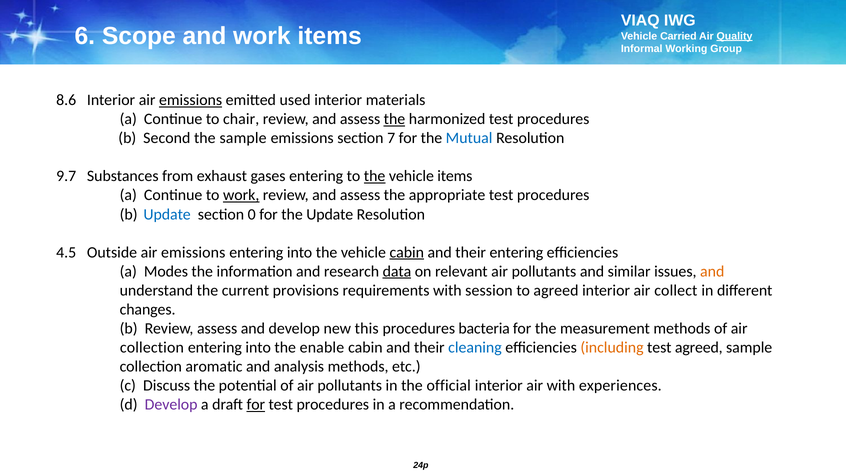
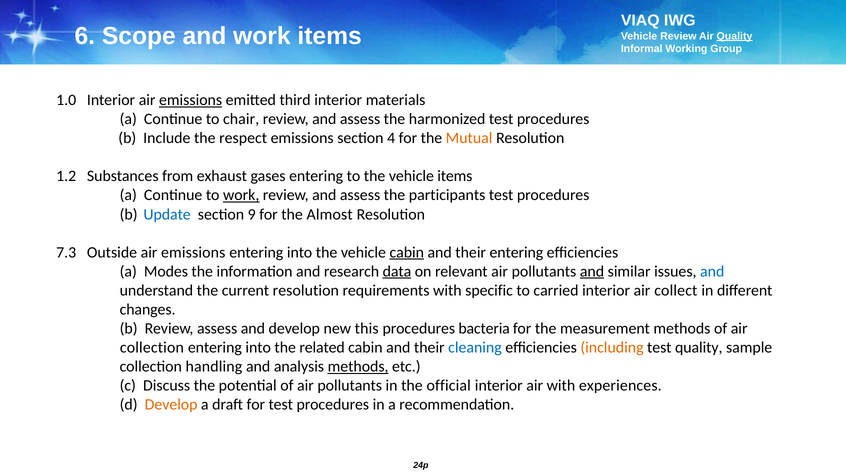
Vehicle Carried: Carried -> Review
8.6: 8.6 -> 1.0
used: used -> third
the at (394, 119) underline: present -> none
Second: Second -> Include
the sample: sample -> respect
7: 7 -> 4
Mutual colour: blue -> orange
9.7: 9.7 -> 1.2
the at (375, 176) underline: present -> none
appropriate: appropriate -> participants
0: 0 -> 9
the Update: Update -> Almost
4.5: 4.5 -> 7.3
and at (592, 271) underline: none -> present
and at (712, 271) colour: orange -> blue
current provisions: provisions -> resolution
session: session -> specific
to agreed: agreed -> carried
enable: enable -> related
test agreed: agreed -> quality
aromatic: aromatic -> handling
methods at (358, 366) underline: none -> present
Develop at (171, 405) colour: purple -> orange
for at (256, 405) underline: present -> none
